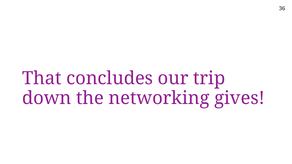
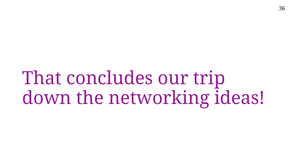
gives: gives -> ideas
